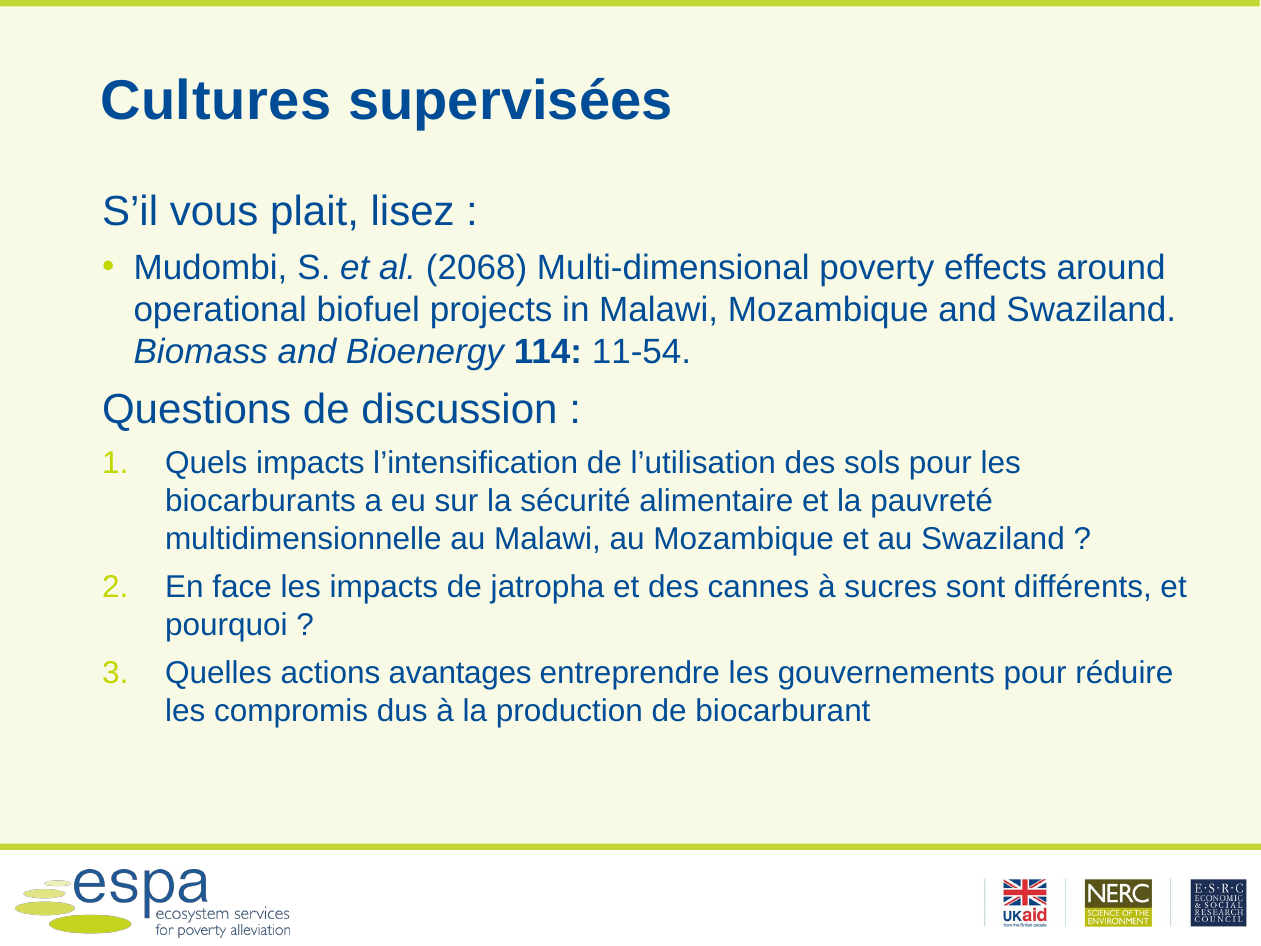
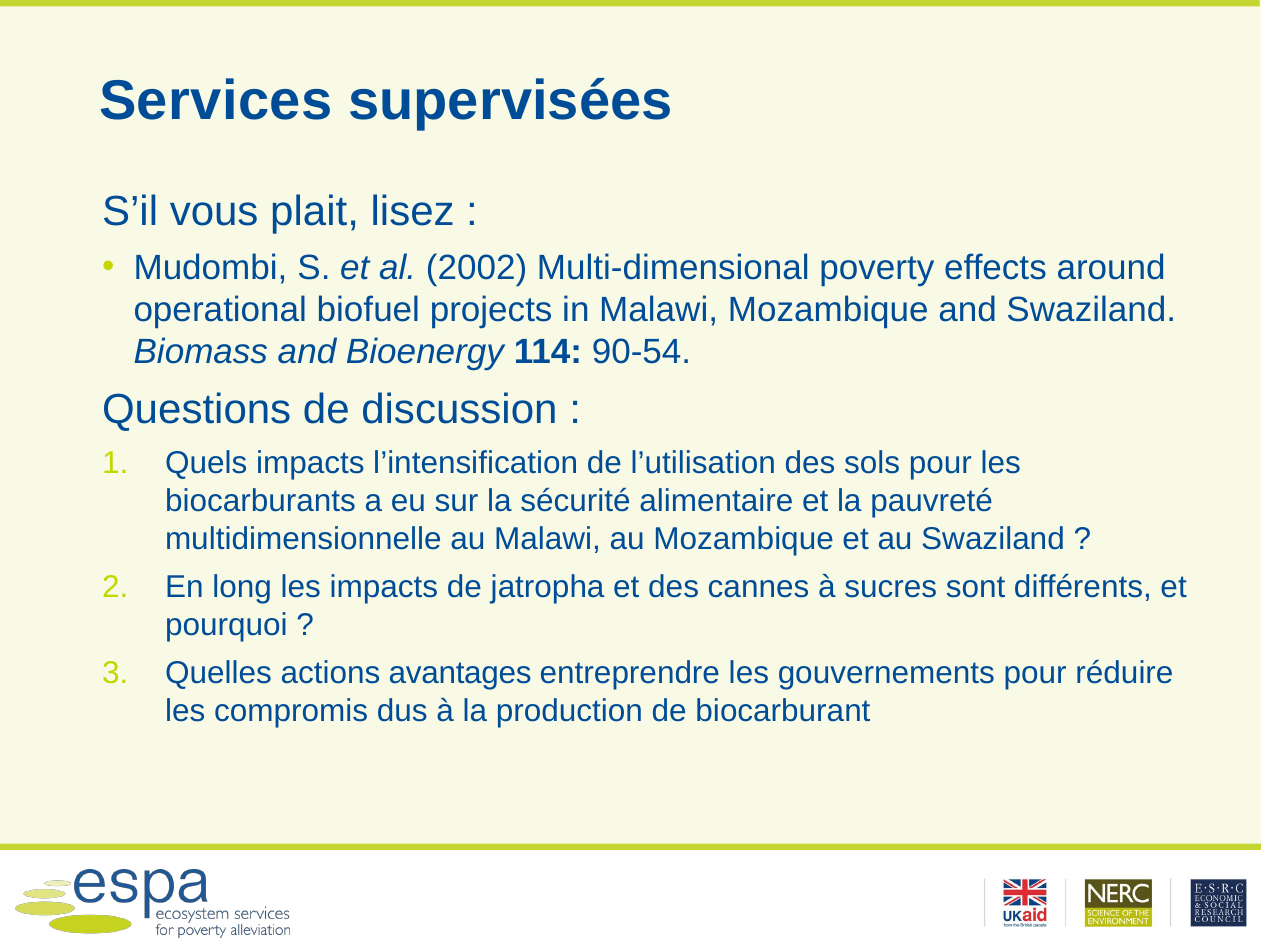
Cultures: Cultures -> Services
2068: 2068 -> 2002
11-54: 11-54 -> 90-54
face: face -> long
